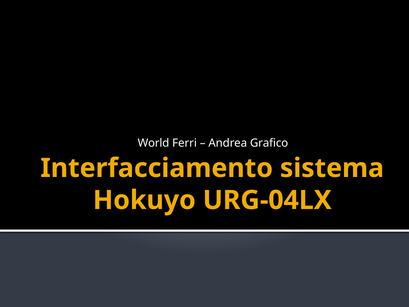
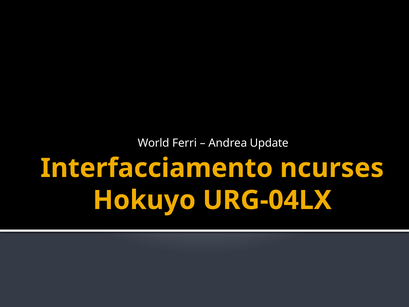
Grafico: Grafico -> Update
sistema: sistema -> ncurses
